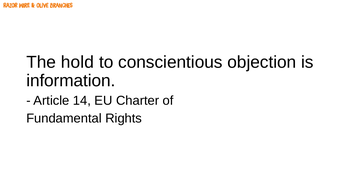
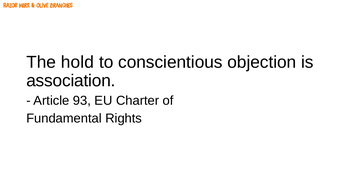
information: information -> association
14: 14 -> 93
